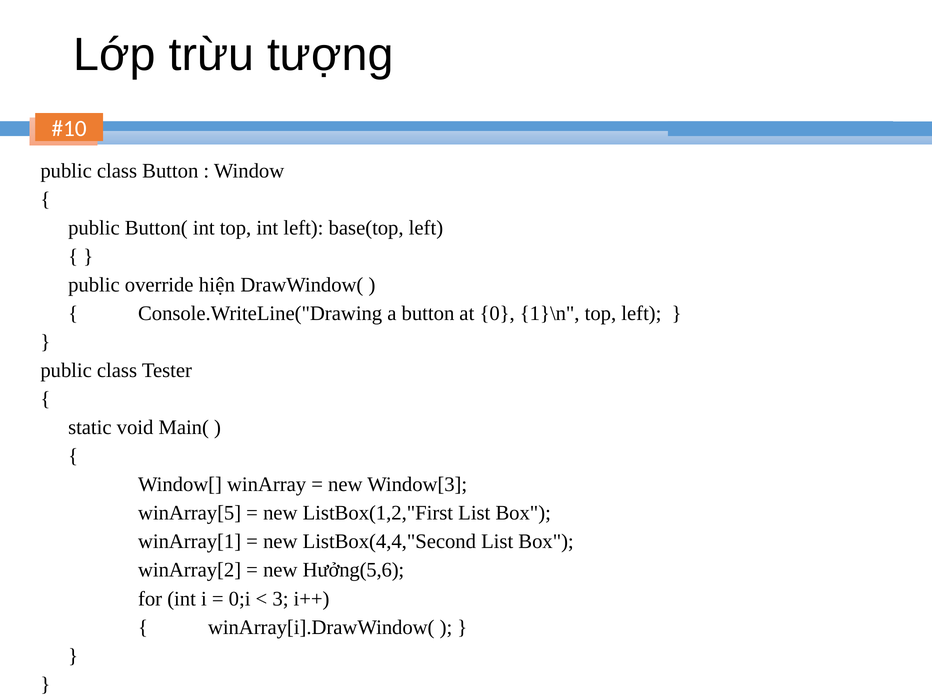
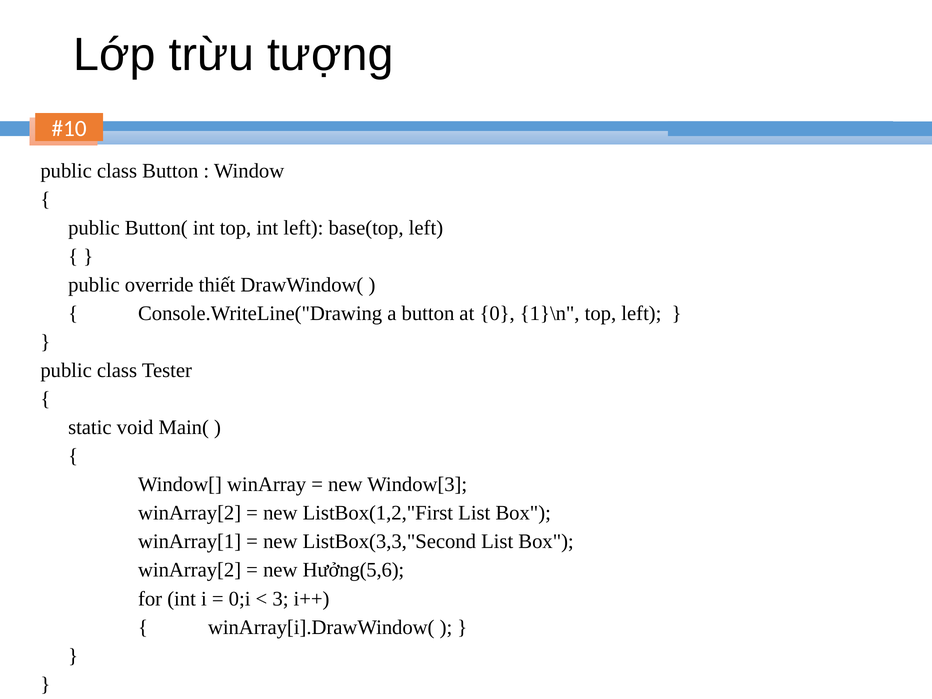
hiện: hiện -> thiết
winArray[5 at (190, 513): winArray[5 -> winArray[2
ListBox(4,4,"Second: ListBox(4,4,"Second -> ListBox(3,3,"Second
